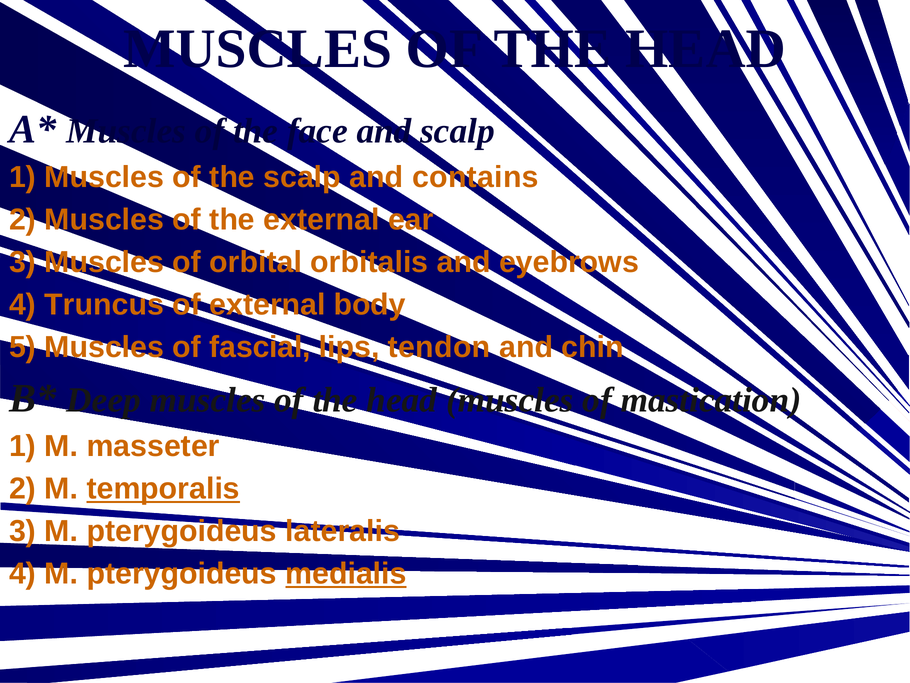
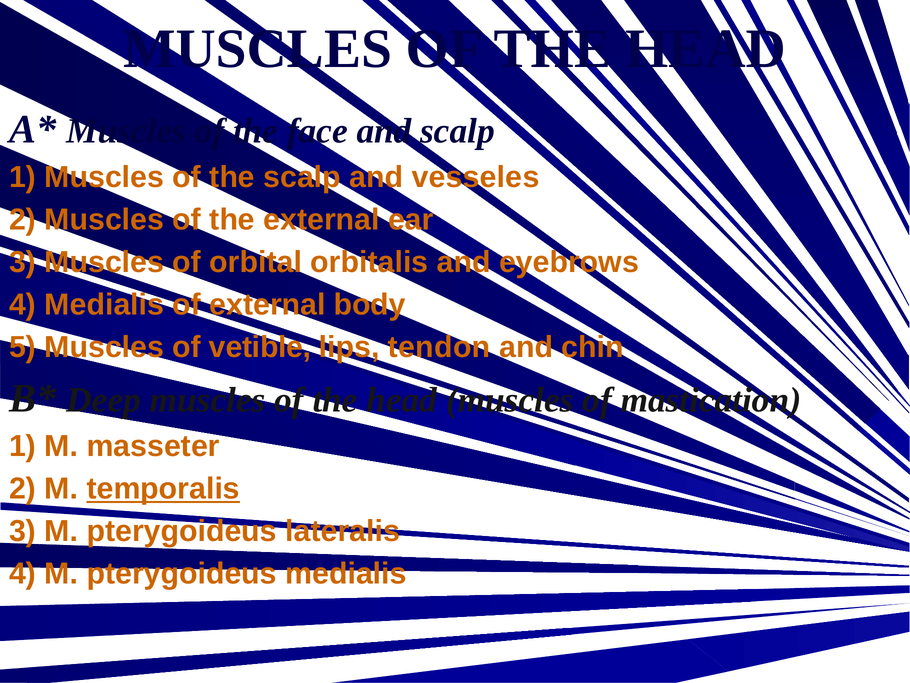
contains: contains -> vesseles
4 Truncus: Truncus -> Medialis
fascial: fascial -> vetible
medialis at (346, 573) underline: present -> none
